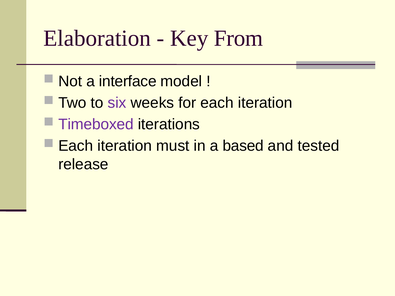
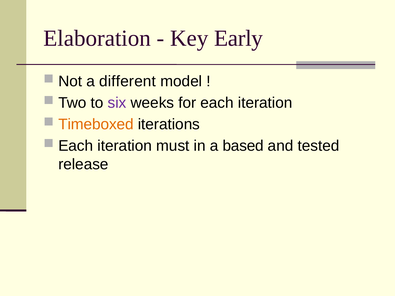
From: From -> Early
interface: interface -> different
Timeboxed colour: purple -> orange
